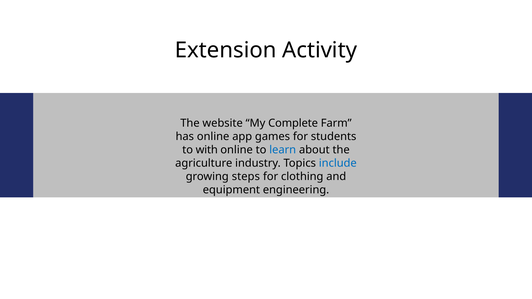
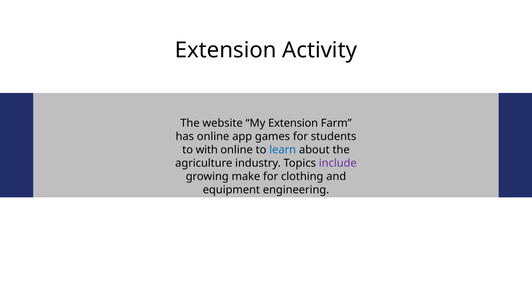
My Complete: Complete -> Extension
include colour: blue -> purple
steps: steps -> make
